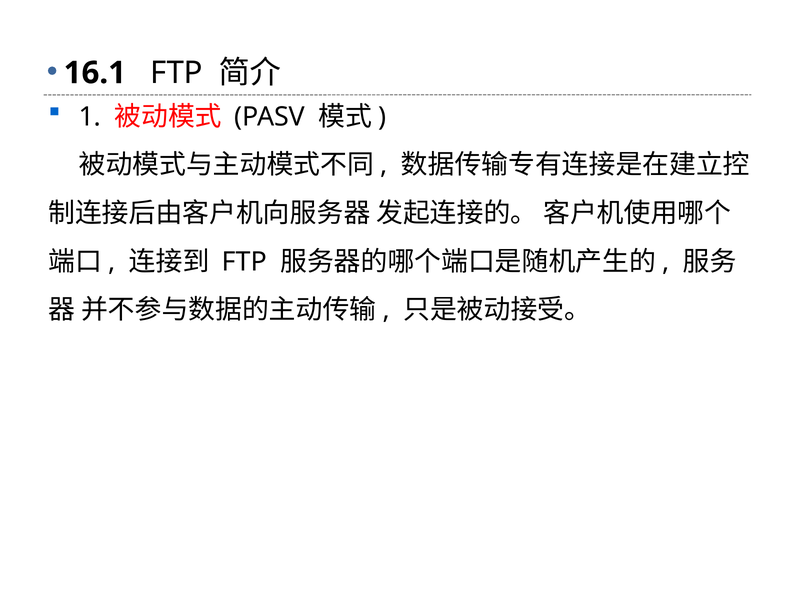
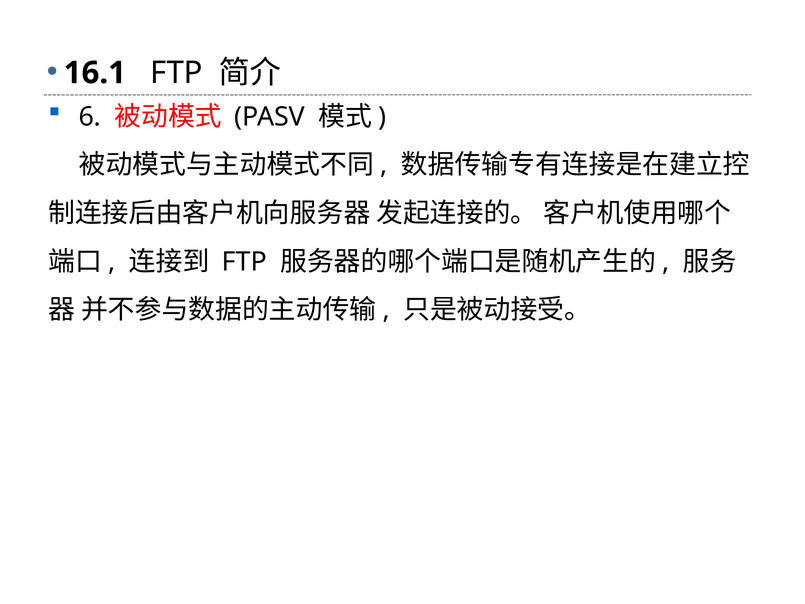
1: 1 -> 6
